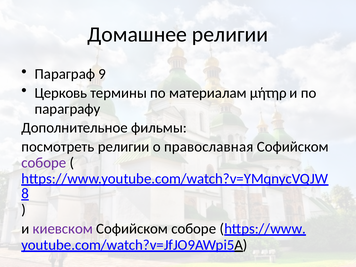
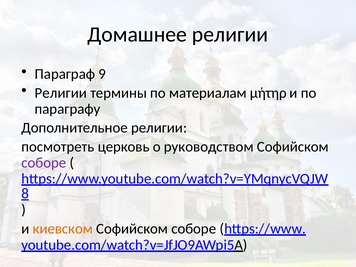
Церковь at (61, 93): Церковь -> Религии
Дополнительное фильмы: фильмы -> религии
посмотреть религии: религии -> церковь
православная: православная -> руководством
киевском colour: purple -> orange
